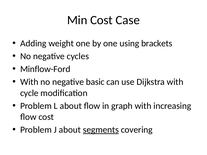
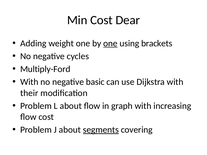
Case: Case -> Dear
one at (110, 43) underline: none -> present
Minflow-Ford: Minflow-Ford -> Multiply-Ford
cycle: cycle -> their
